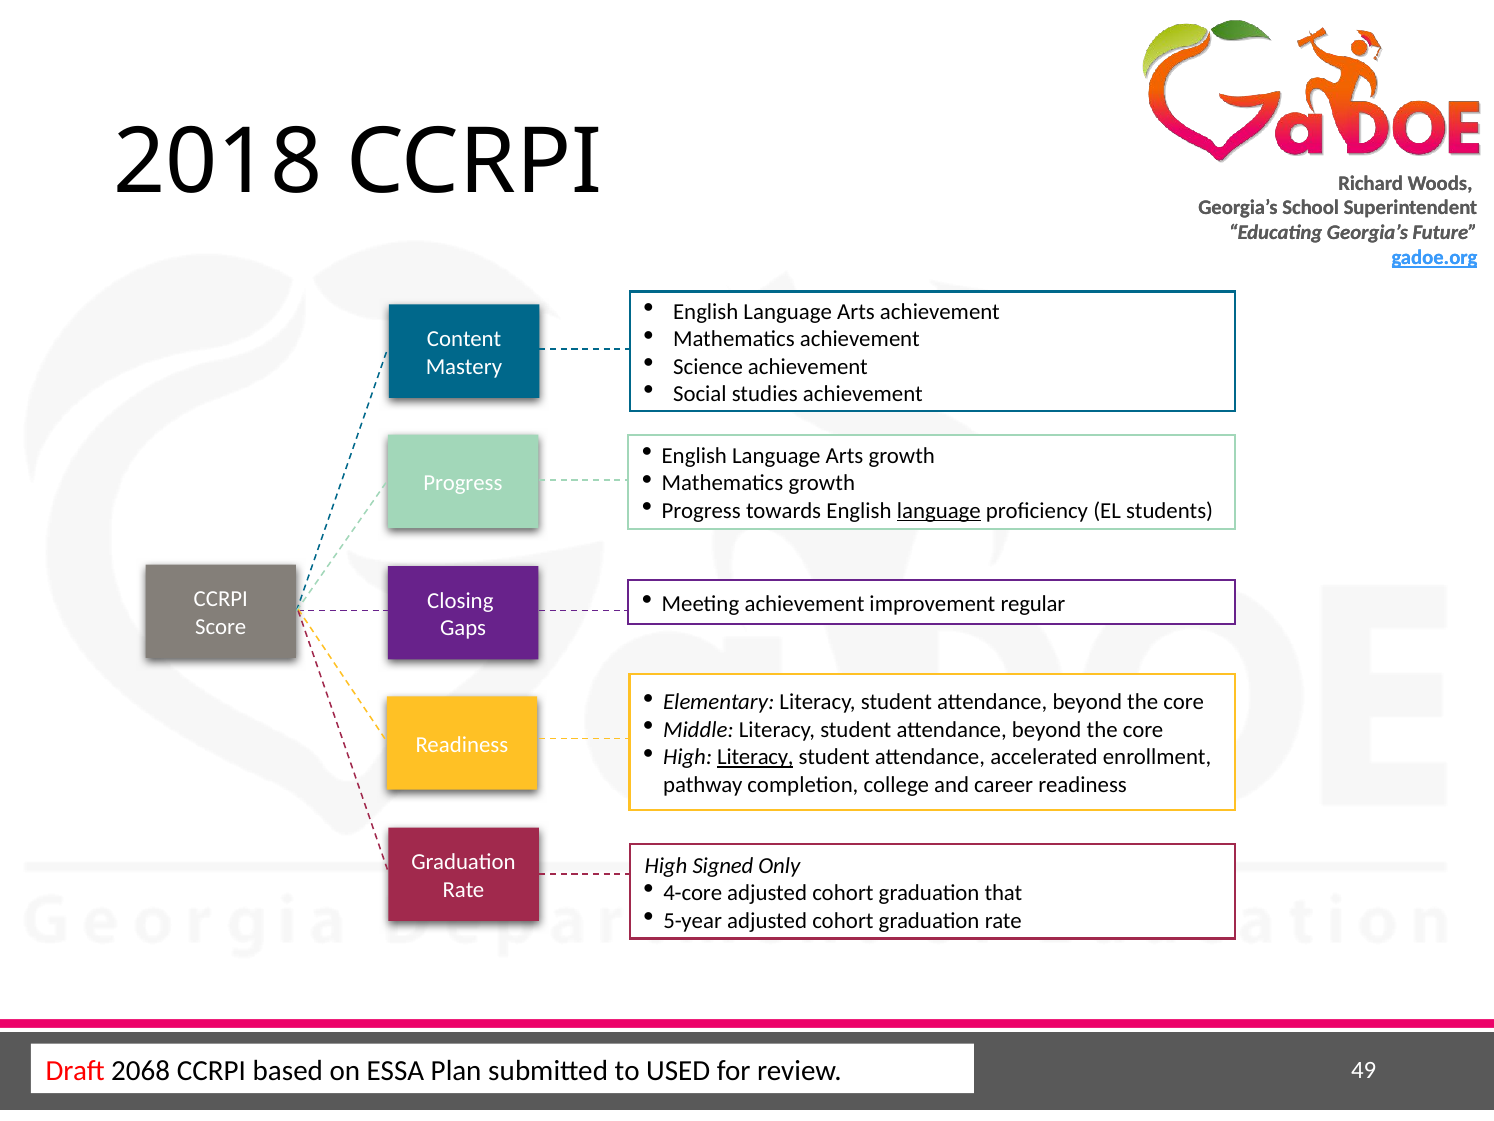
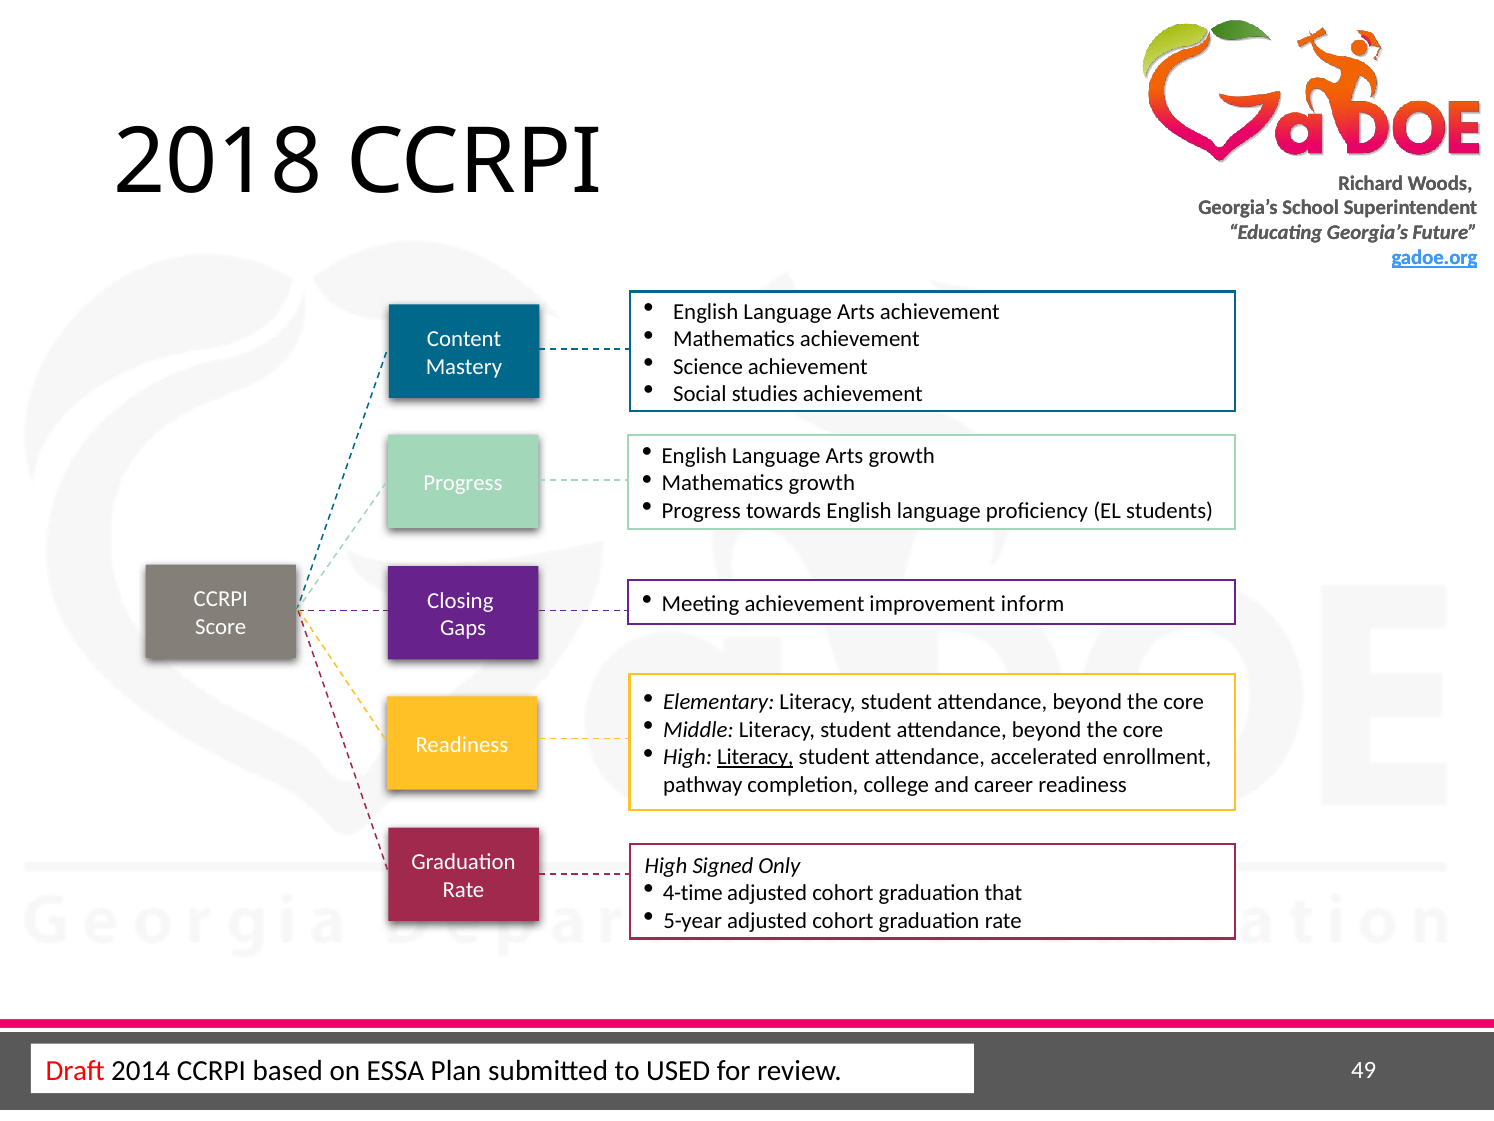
language at (939, 511) underline: present -> none
regular: regular -> inform
4-core: 4-core -> 4-time
2068: 2068 -> 2014
